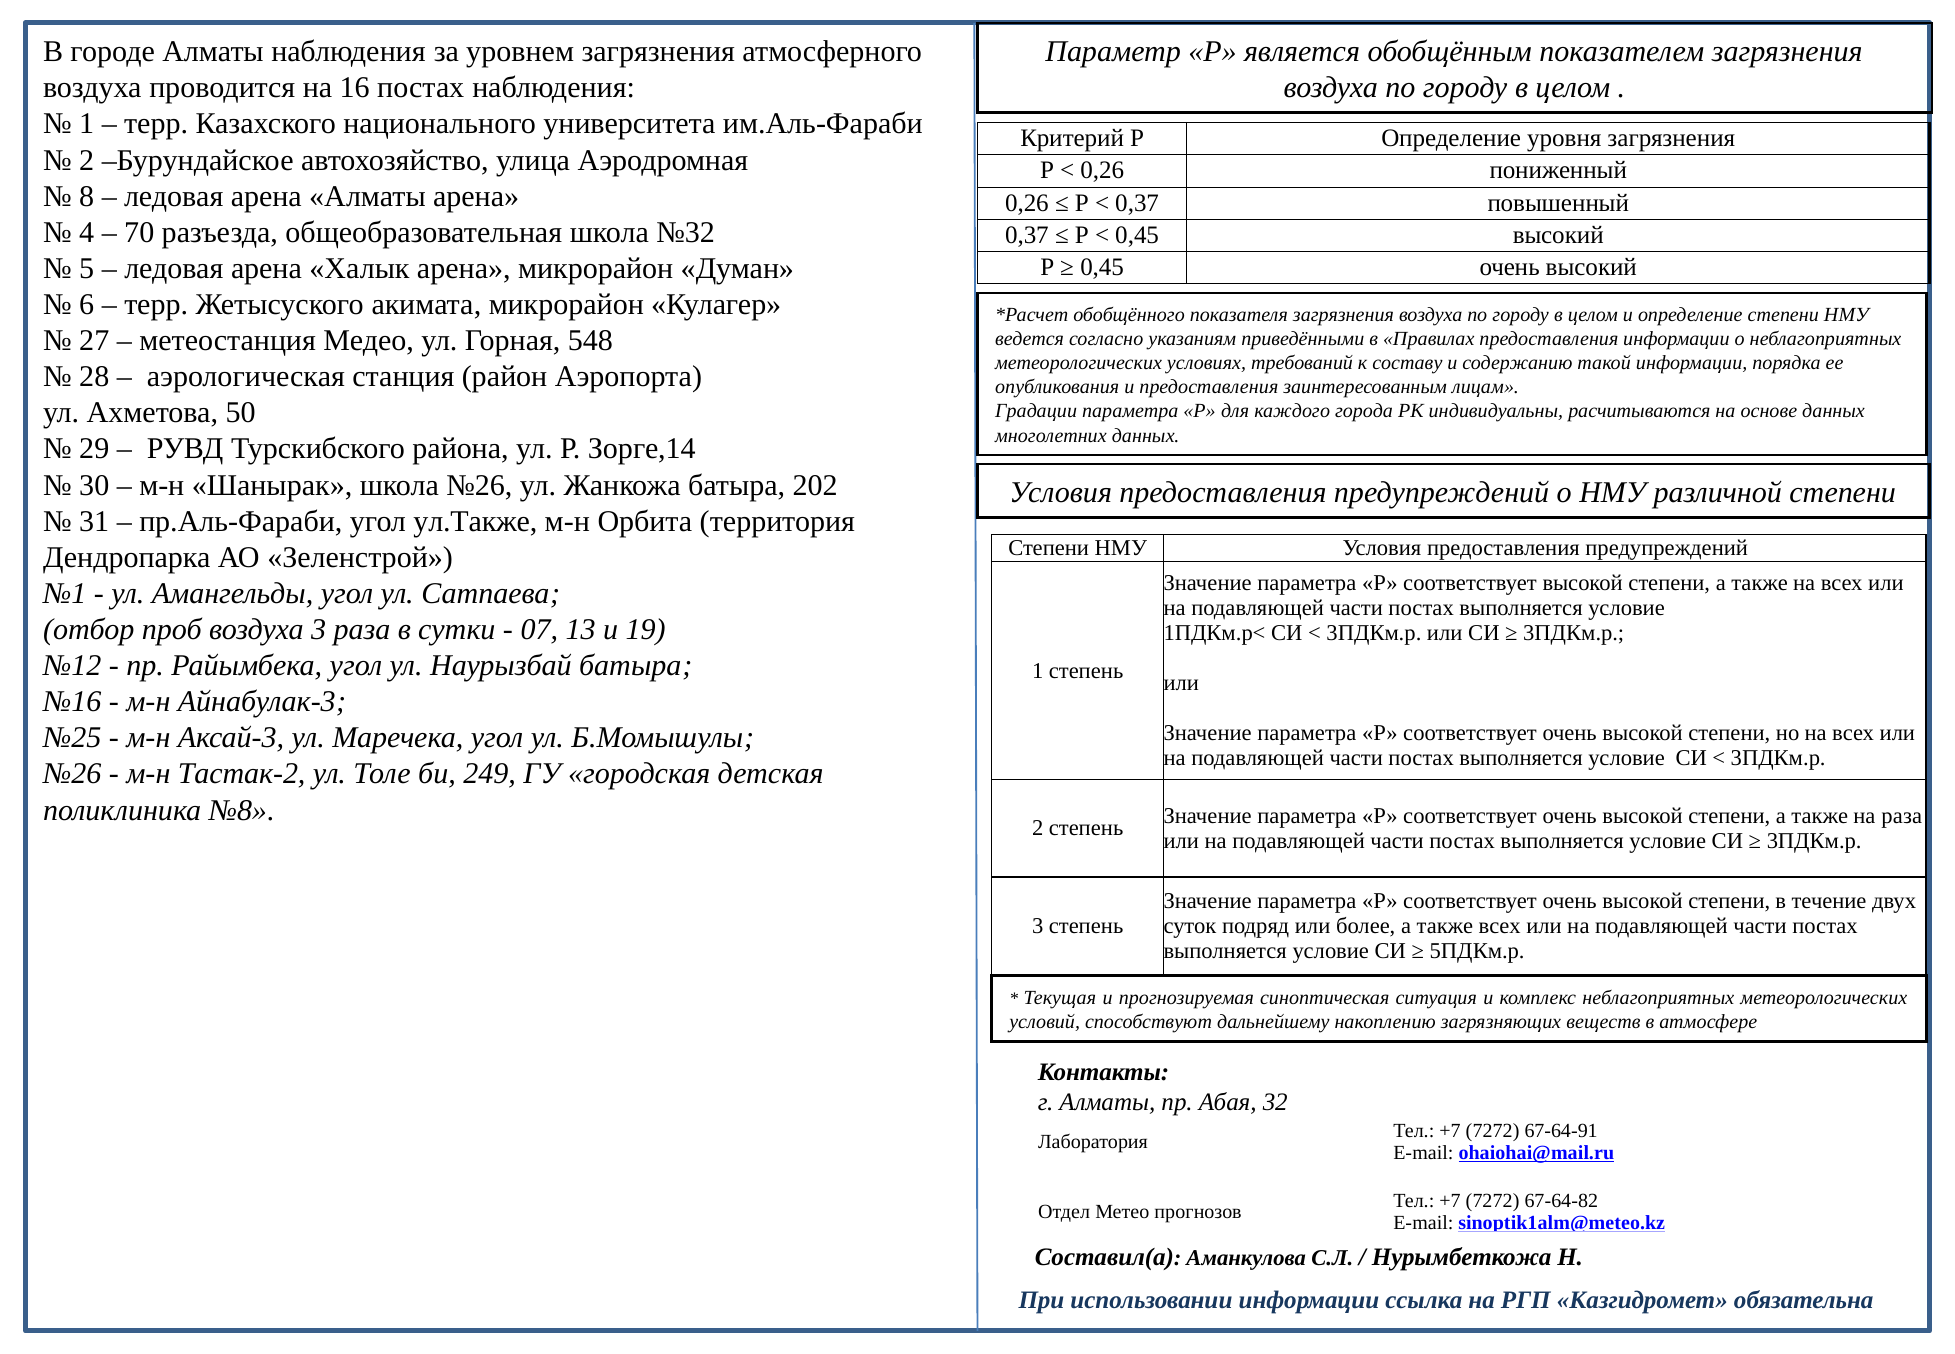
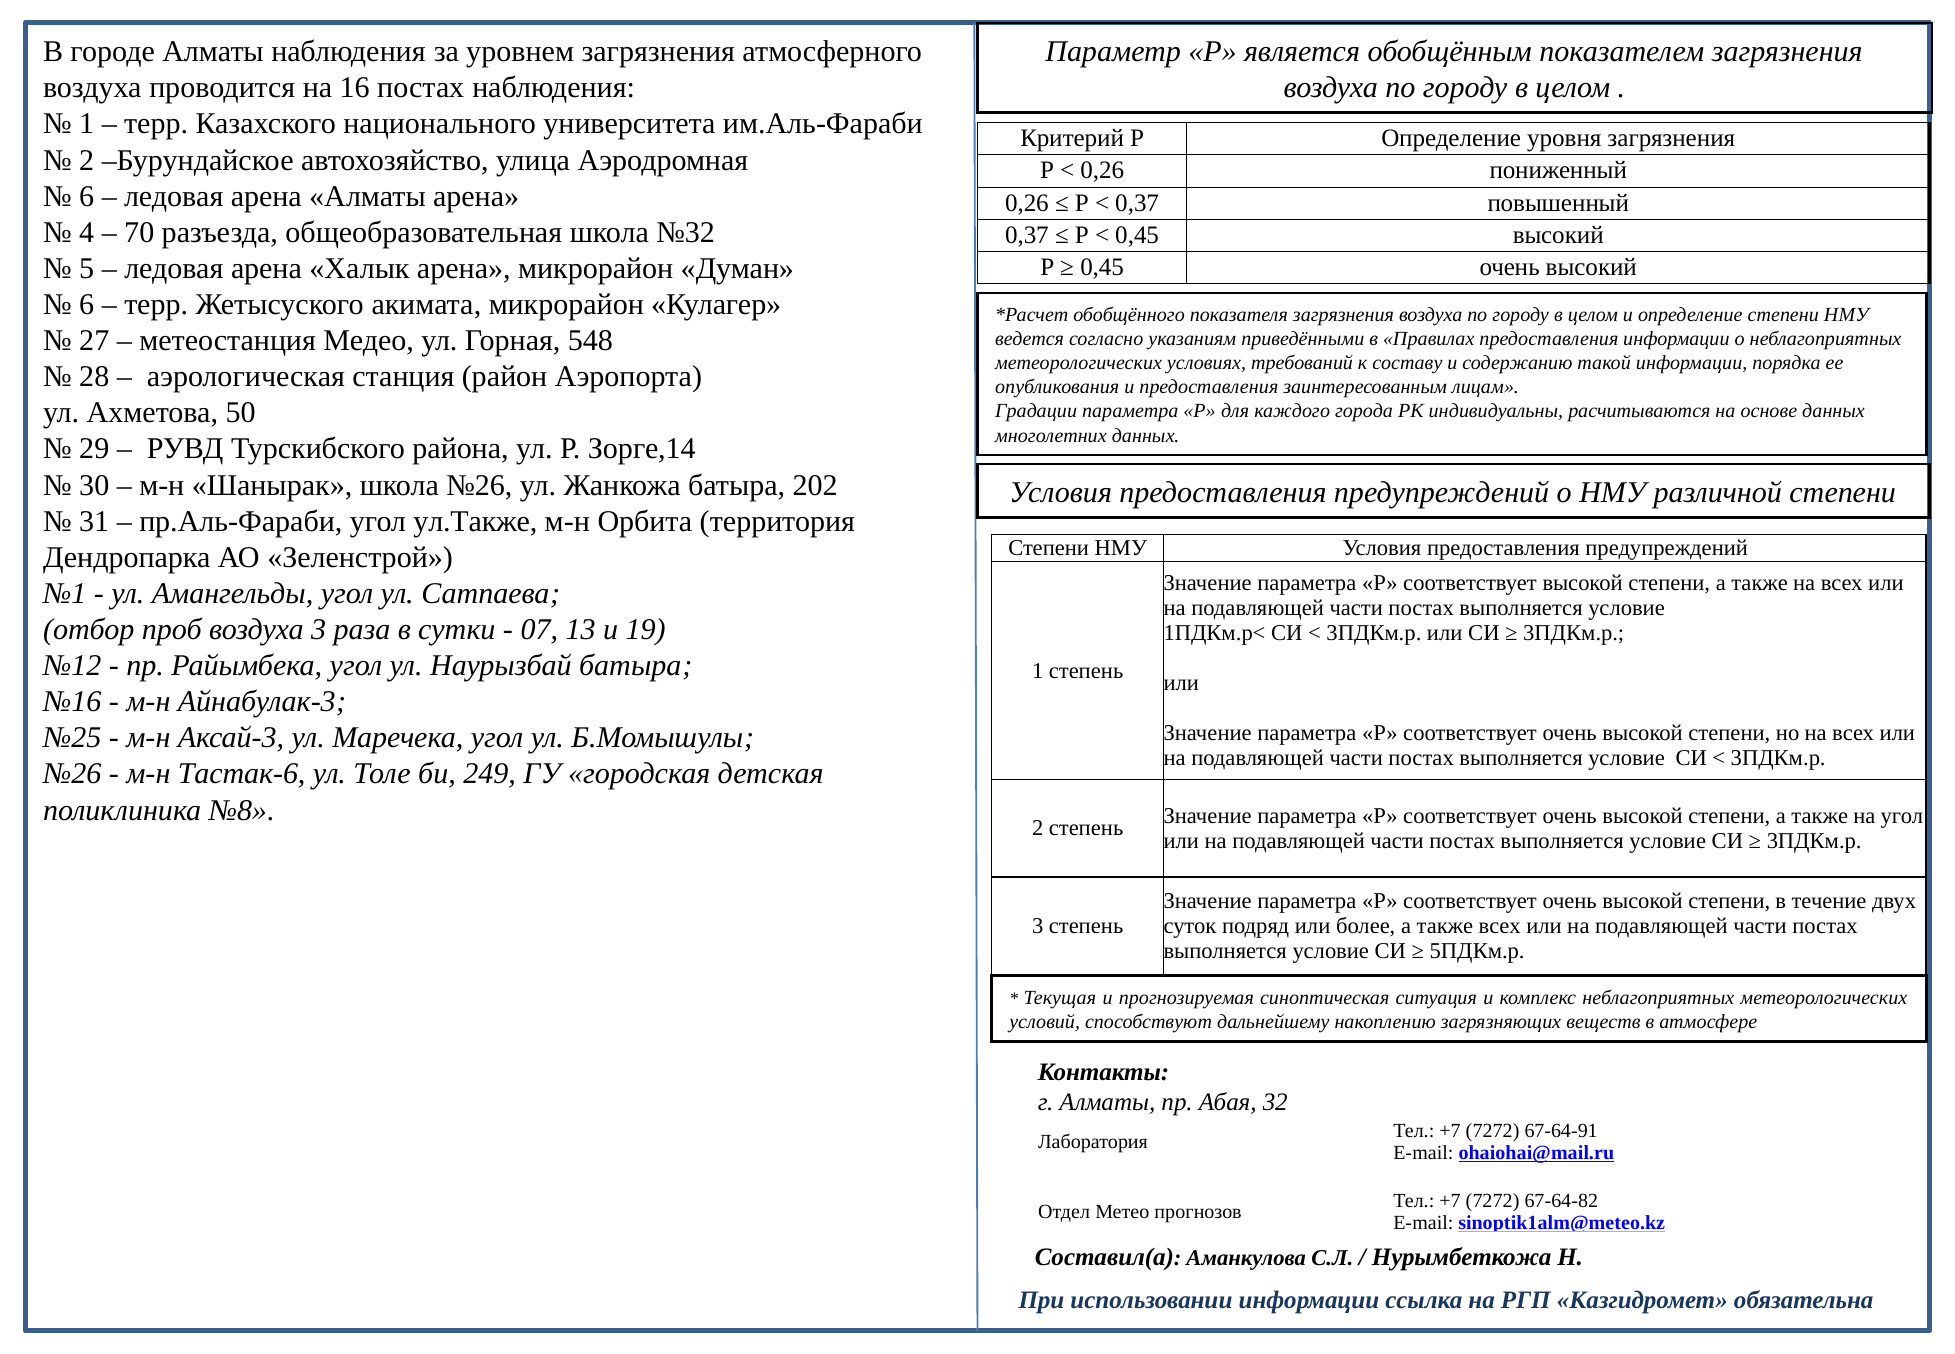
8 at (87, 196): 8 -> 6
Тастак-2: Тастак-2 -> Тастак-6
на раза: раза -> угол
